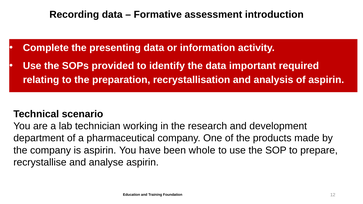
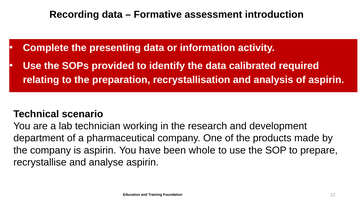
important: important -> calibrated
